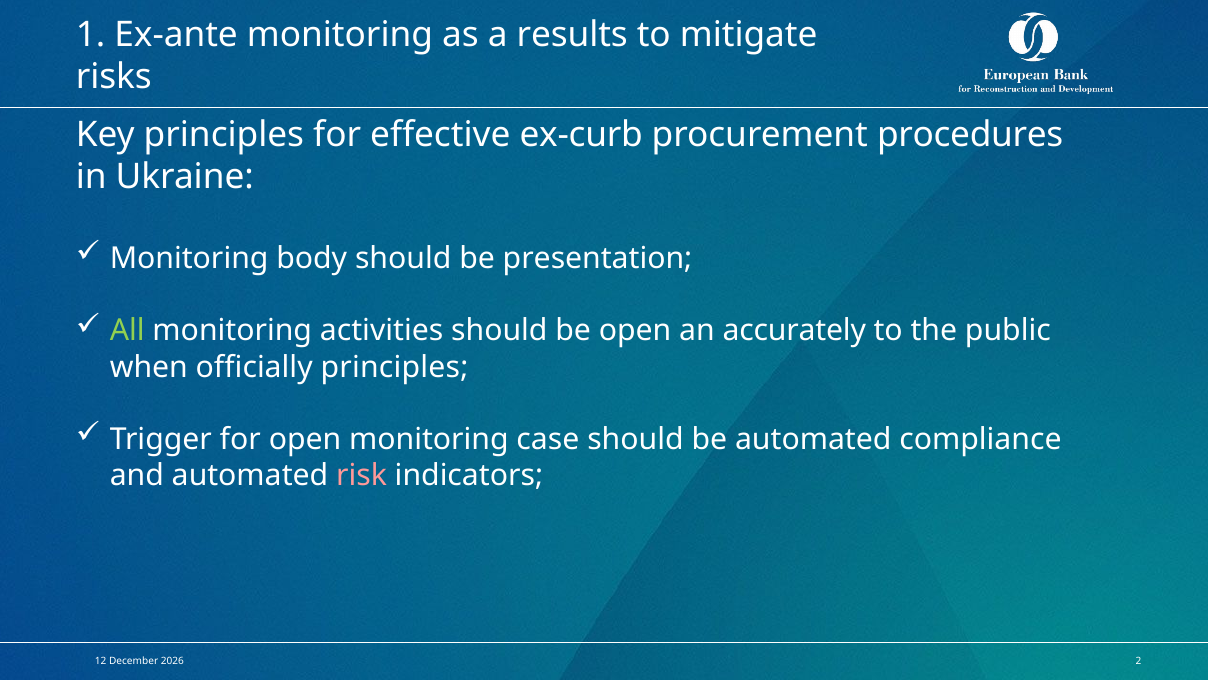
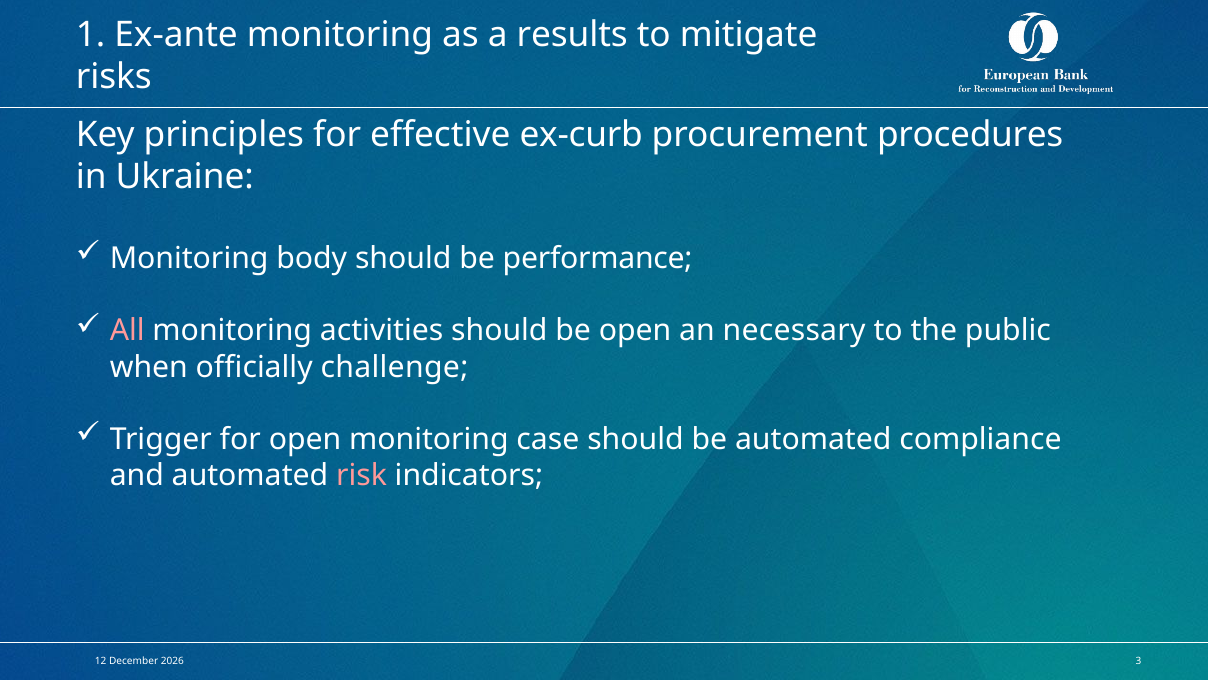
presentation: presentation -> performance
All colour: light green -> pink
accurately: accurately -> necessary
officially principles: principles -> challenge
2: 2 -> 3
